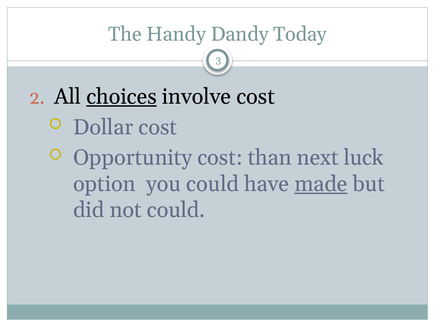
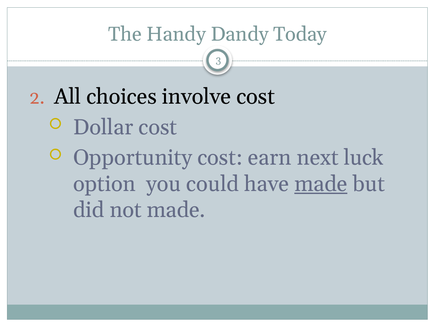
choices underline: present -> none
than: than -> earn
not could: could -> made
